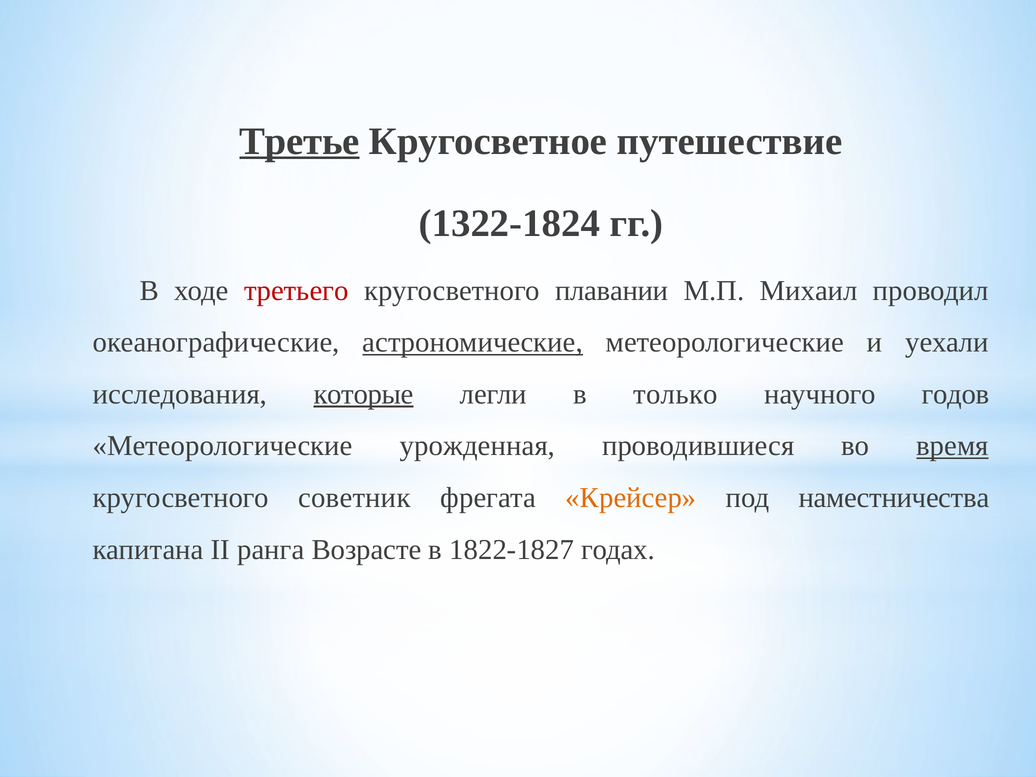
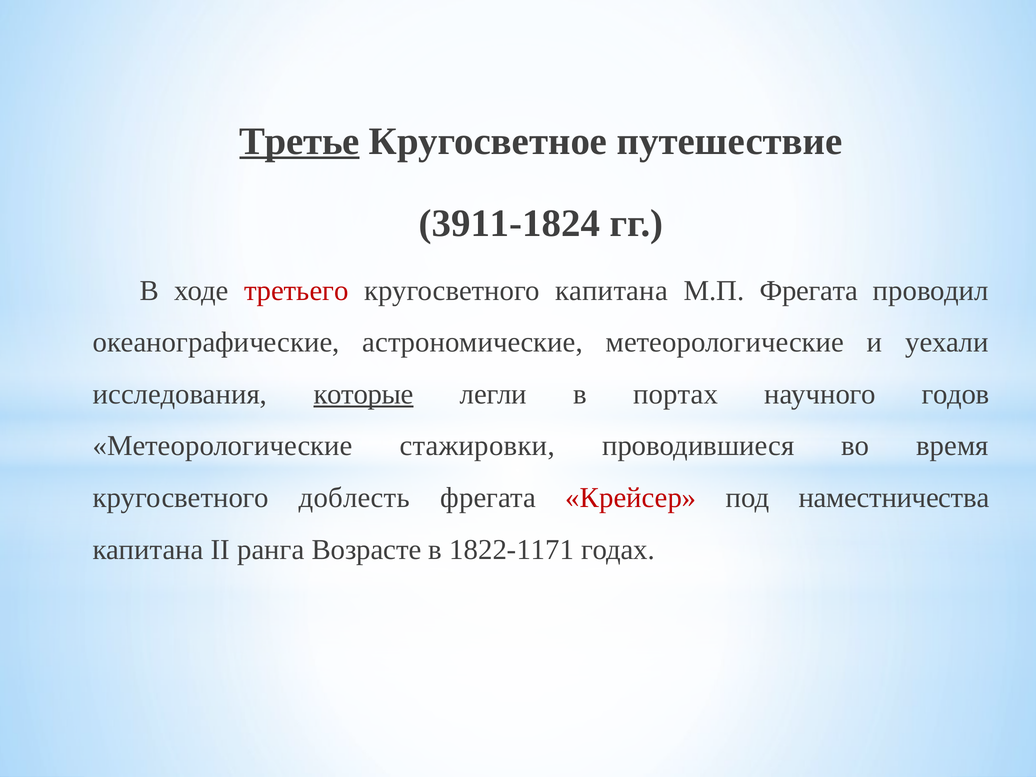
1322-1824: 1322-1824 -> 3911-1824
кругосветного плавании: плавании -> капитана
М.П Михаил: Михаил -> Фрегата
астрономические underline: present -> none
только: только -> портах
урожденная: урожденная -> стажировки
время underline: present -> none
советник: советник -> доблесть
Крейсер colour: orange -> red
1822-1827: 1822-1827 -> 1822-1171
